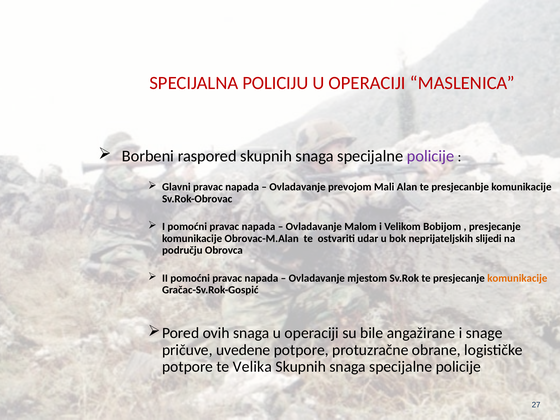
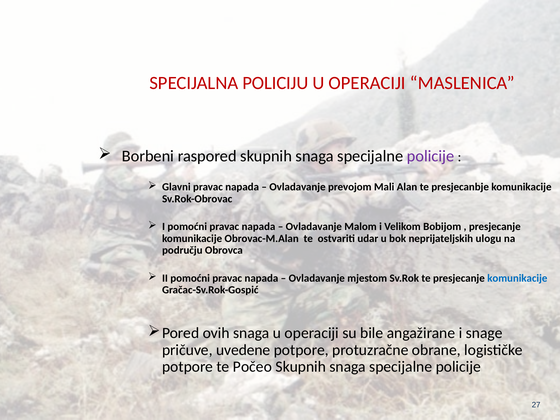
slijedi: slijedi -> ulogu
komunikacije at (517, 278) colour: orange -> blue
Velika: Velika -> Počeo
